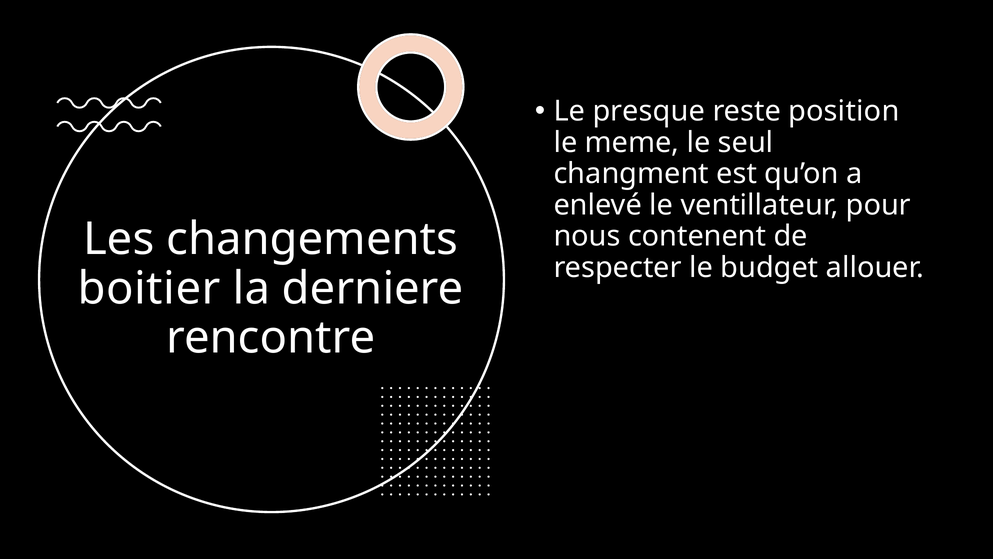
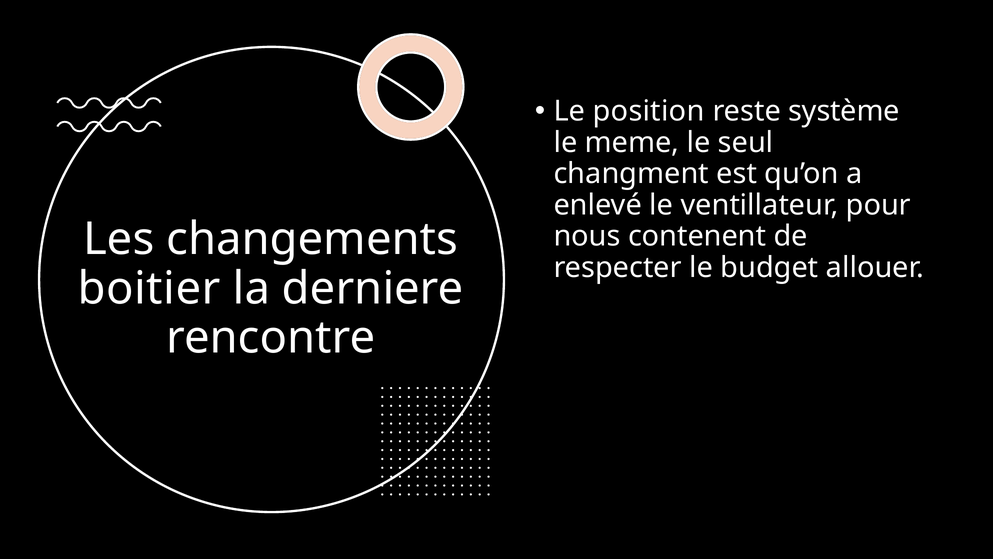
presque: presque -> position
position: position -> système
